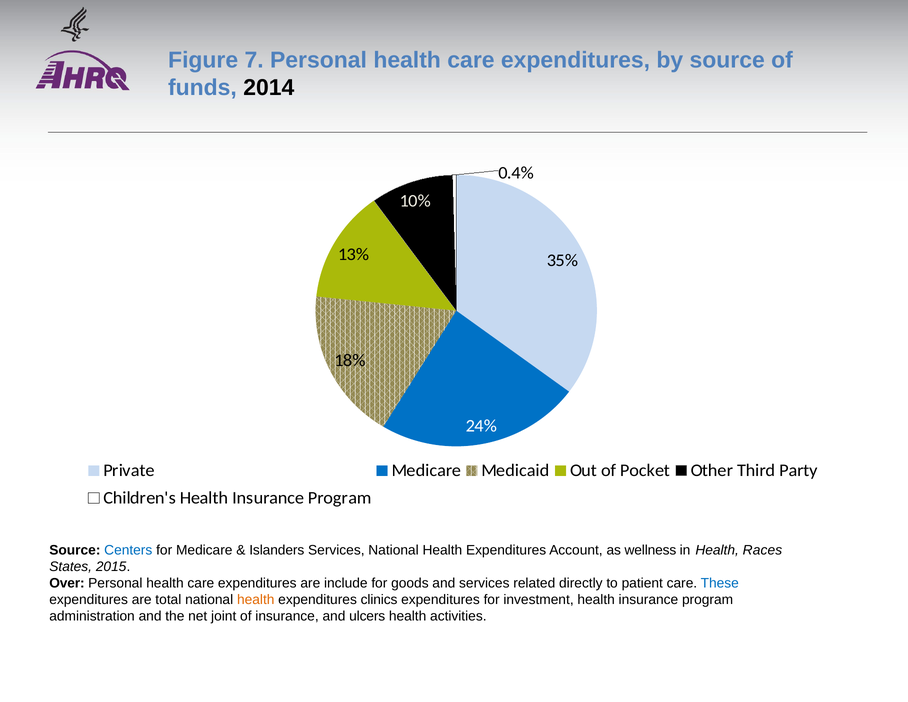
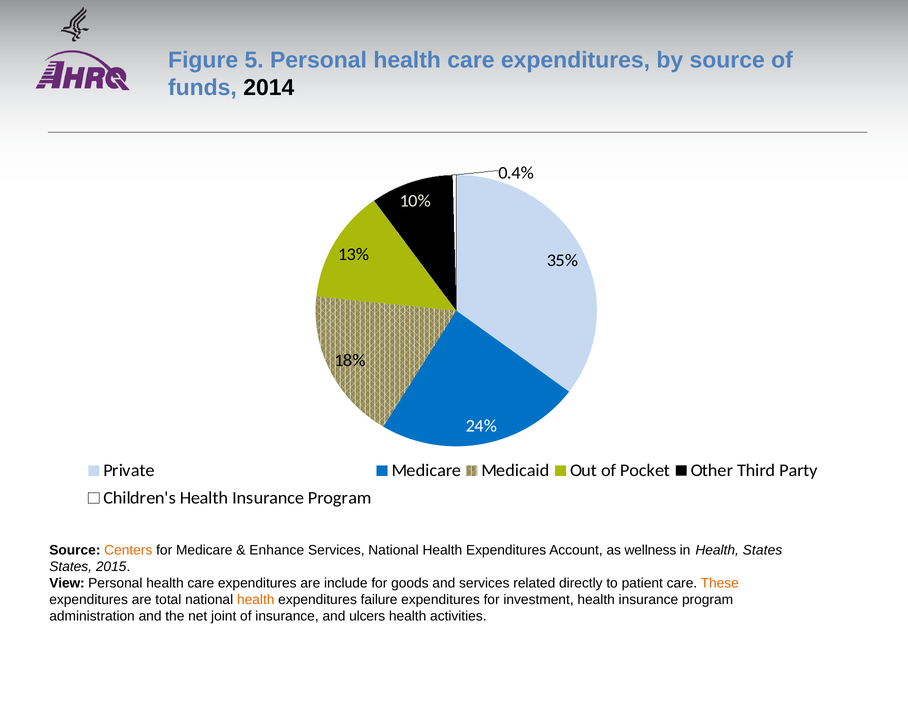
7: 7 -> 5
Centers colour: blue -> orange
Islanders: Islanders -> Enhance
Health Races: Races -> States
Over: Over -> View
These colour: blue -> orange
clinics: clinics -> failure
